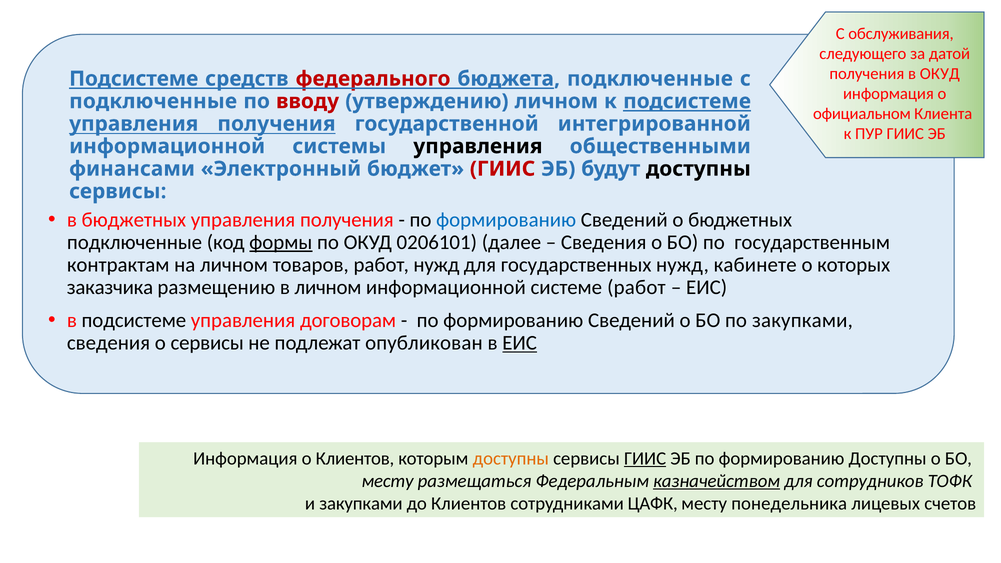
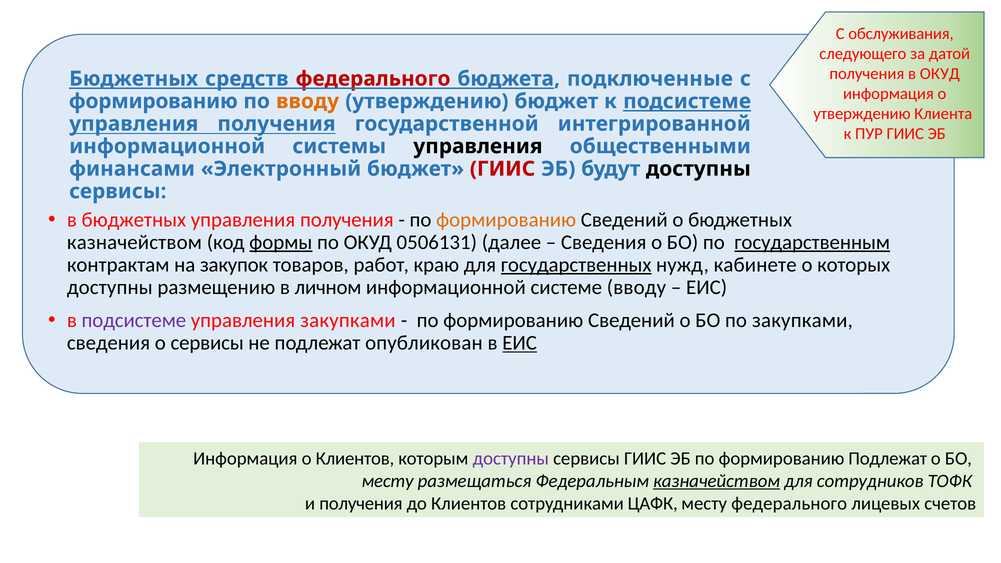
Подсистеме at (134, 79): Подсистеме -> Бюджетных
подключенные at (153, 101): подключенные -> формированию
вводу at (308, 101) colour: red -> orange
утверждению личном: личном -> бюджет
официальном at (862, 114): официальном -> утверждению
формированию at (506, 220) colour: blue -> orange
подключенные at (135, 242): подключенные -> казначейством
0206101: 0206101 -> 0506131
государственным underline: none -> present
на личном: личном -> закупок
работ нужд: нужд -> краю
государственных underline: none -> present
заказчика at (110, 287): заказчика -> доступны
системе работ: работ -> вводу
подсистеме at (134, 320) colour: black -> purple
управления договорам: договорам -> закупками
доступны at (511, 459) colour: orange -> purple
ГИИС at (645, 459) underline: present -> none
формированию Доступны: Доступны -> Подлежат
и закупками: закупками -> получения
месту понедельника: понедельника -> федерального
